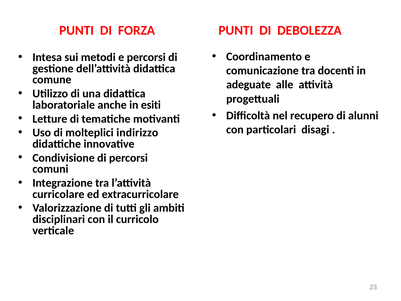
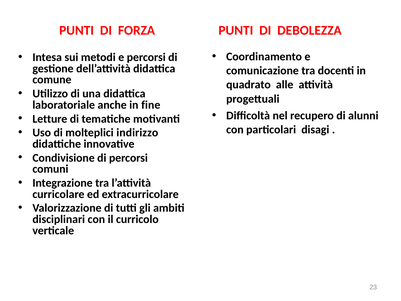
adeguate: adeguate -> quadrato
esiti: esiti -> fine
